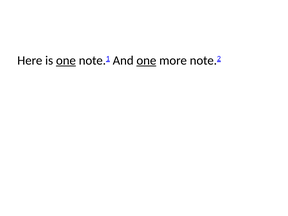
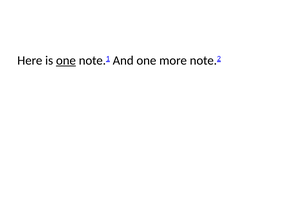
one at (146, 60) underline: present -> none
